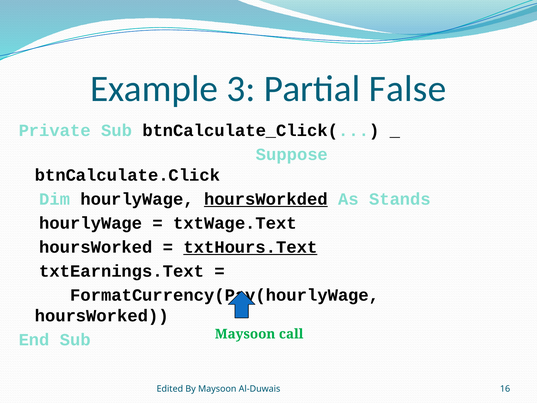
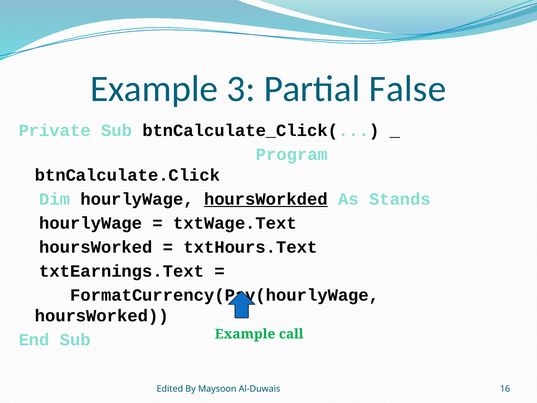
Suppose: Suppose -> Program
txtHours.Text underline: present -> none
Maysoon at (245, 334): Maysoon -> Example
